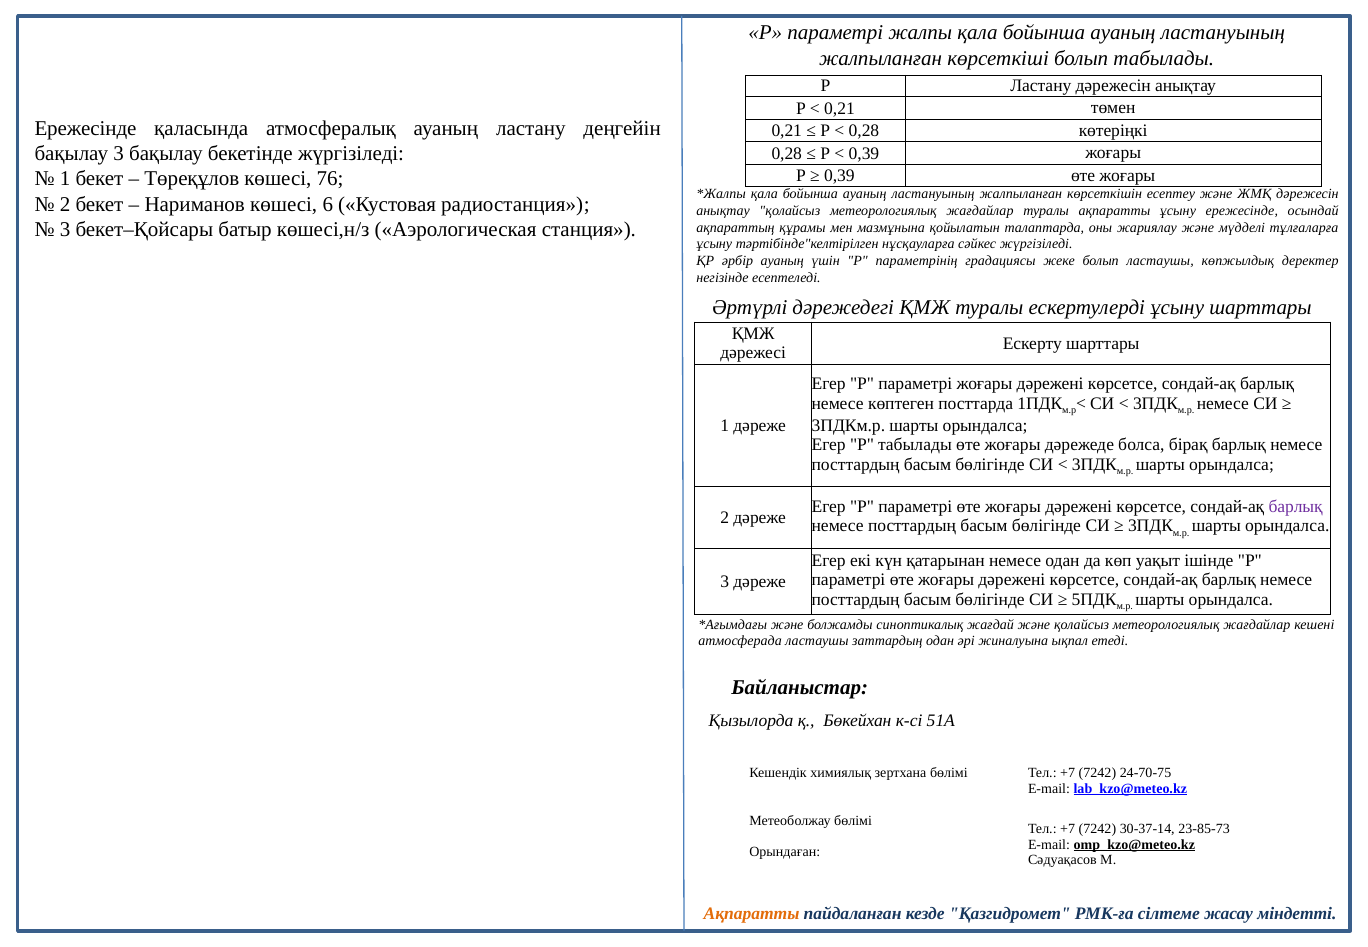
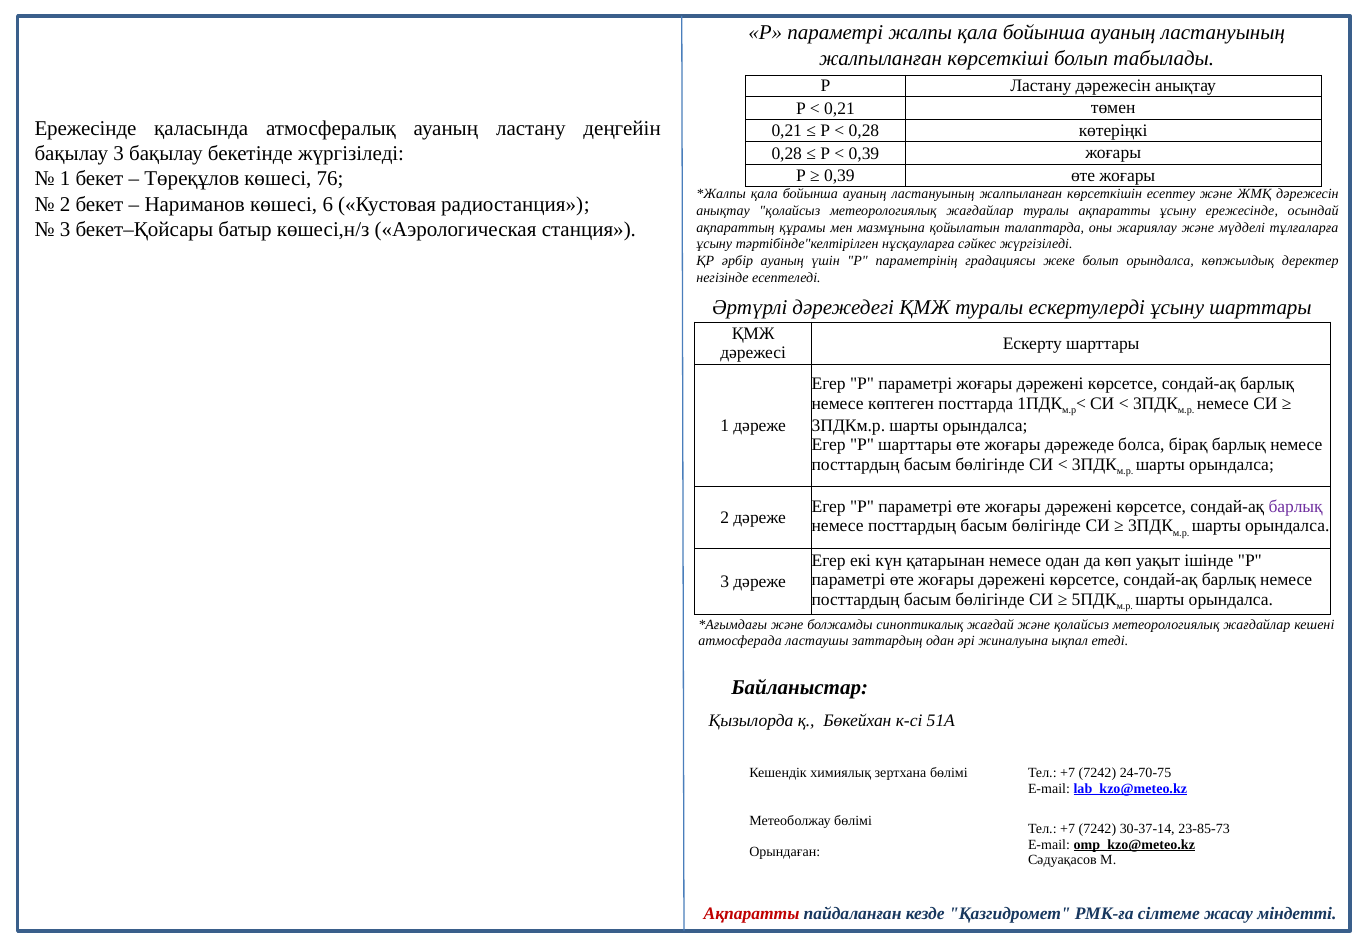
болып ластаушы: ластаушы -> орындалса
P табылады: табылады -> шарттары
Ақпаратты at (752, 914) colour: orange -> red
